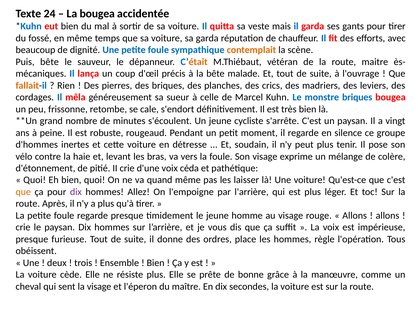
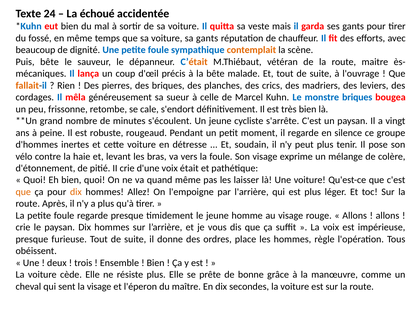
La bougea: bougea -> échoué
sa garda: garda -> gants
céda: céda -> était
dix at (76, 192) colour: purple -> orange
